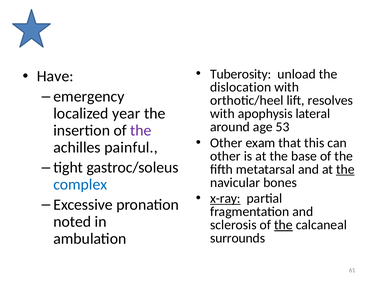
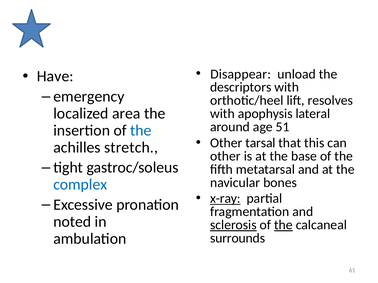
Tuberosity: Tuberosity -> Disappear
dislocation: dislocation -> descriptors
year: year -> area
53: 53 -> 51
the at (141, 131) colour: purple -> blue
exam: exam -> tarsal
painful: painful -> stretch
the at (345, 170) underline: present -> none
sclerosis underline: none -> present
